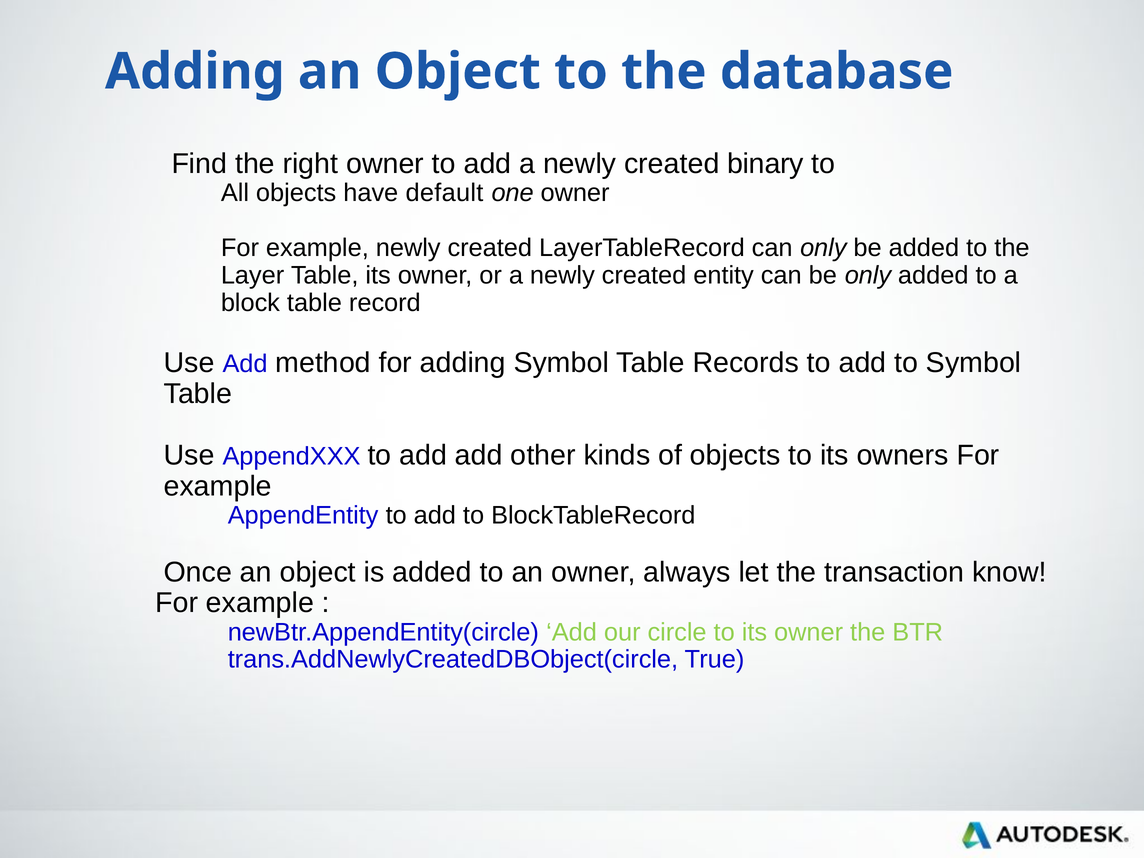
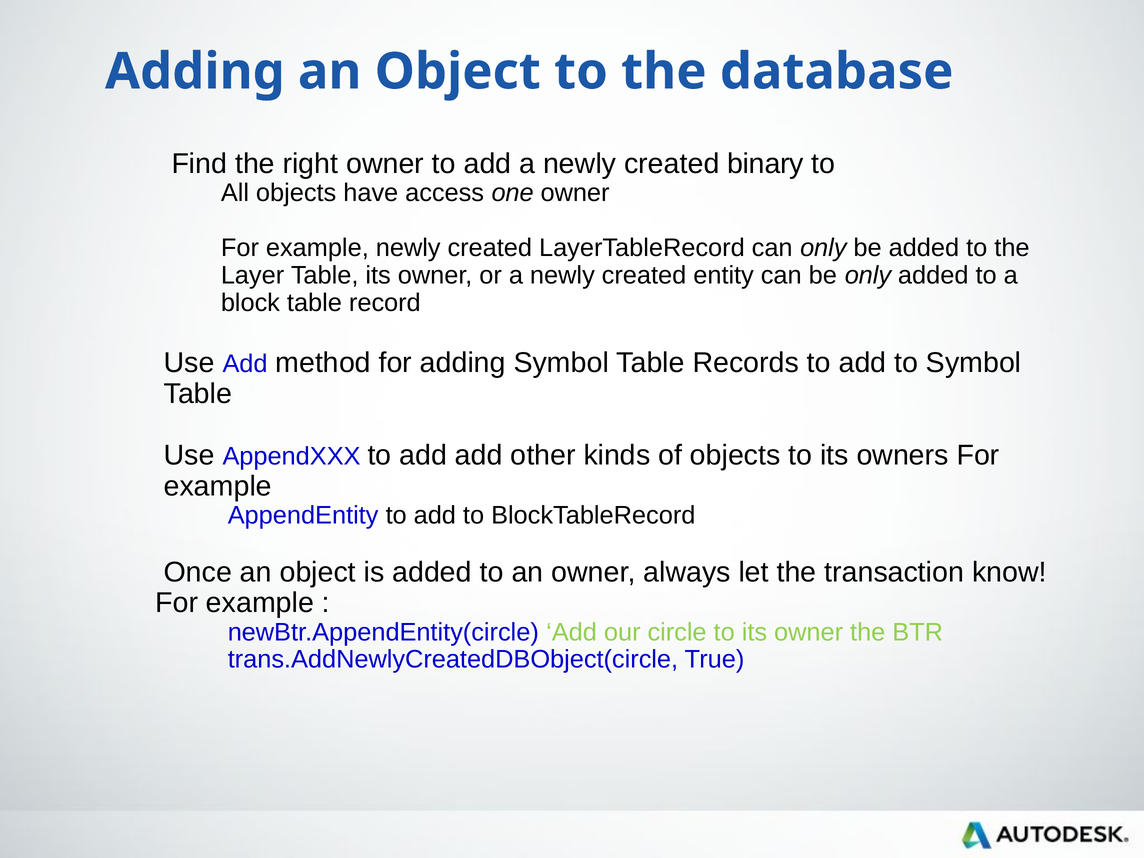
default: default -> access
